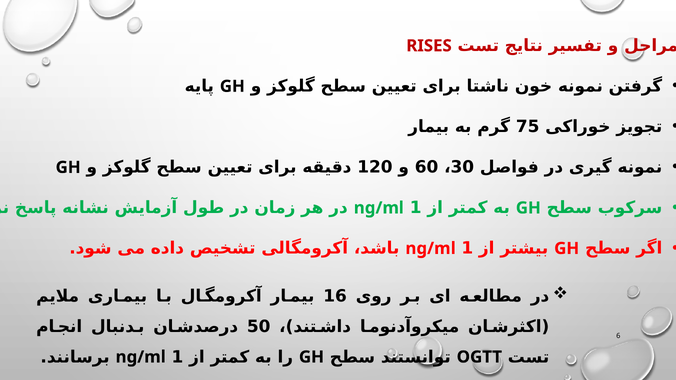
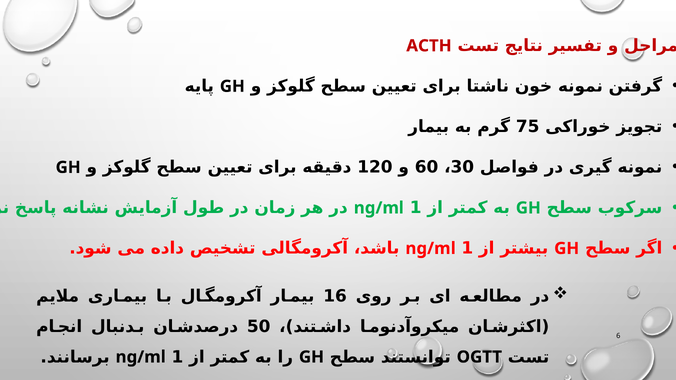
RISES: RISES -> ACTH
